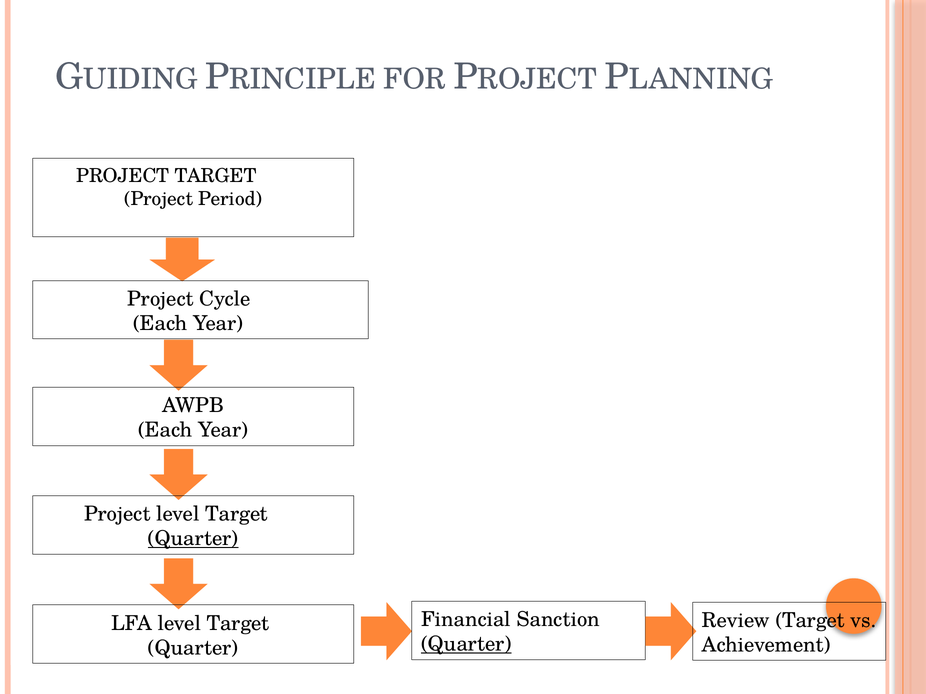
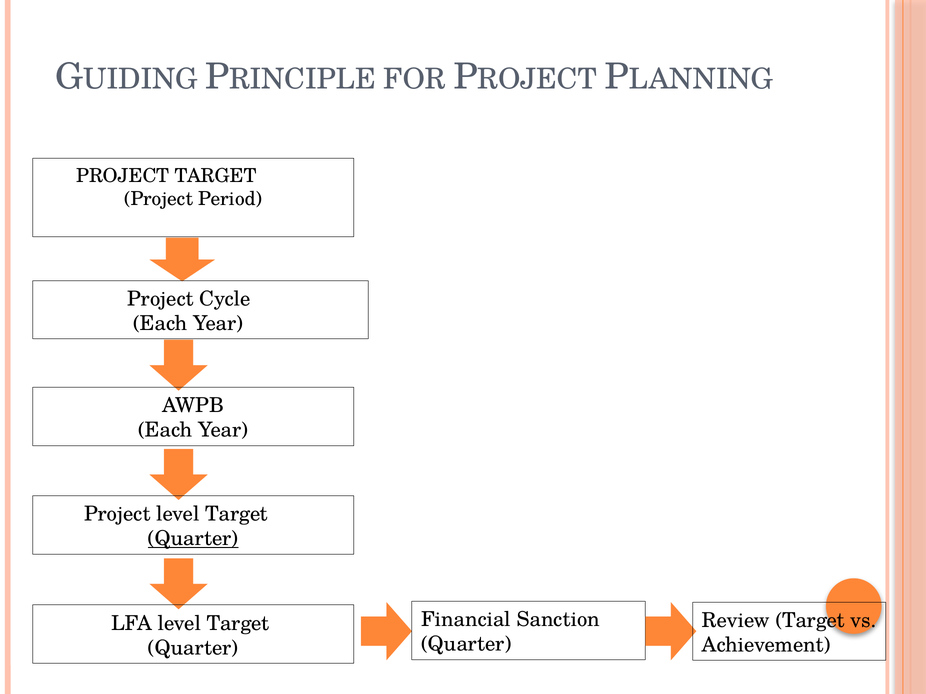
Quarter at (466, 645) underline: present -> none
